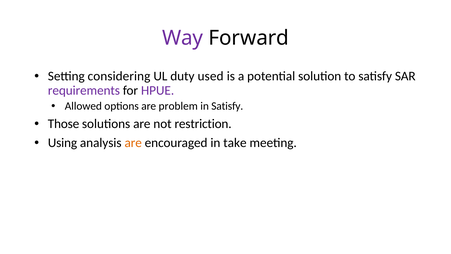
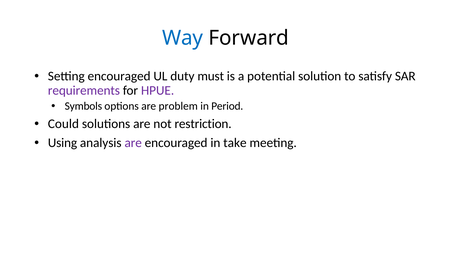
Way colour: purple -> blue
Setting considering: considering -> encouraged
used: used -> must
Allowed: Allowed -> Symbols
in Satisfy: Satisfy -> Period
Those: Those -> Could
are at (133, 143) colour: orange -> purple
